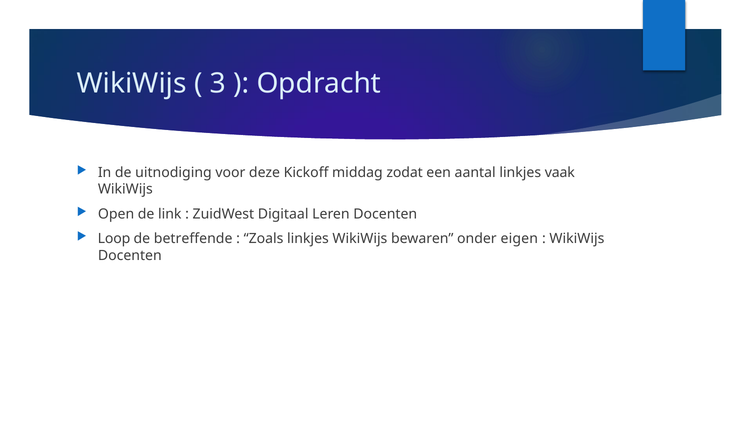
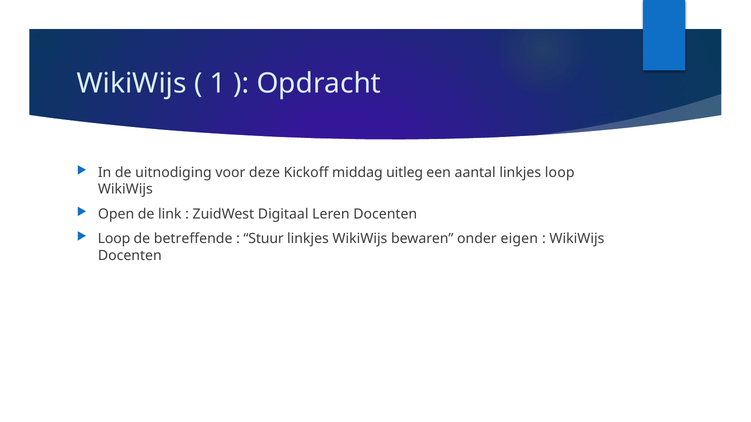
3: 3 -> 1
zodat: zodat -> uitleg
linkjes vaak: vaak -> loop
Zoals: Zoals -> Stuur
